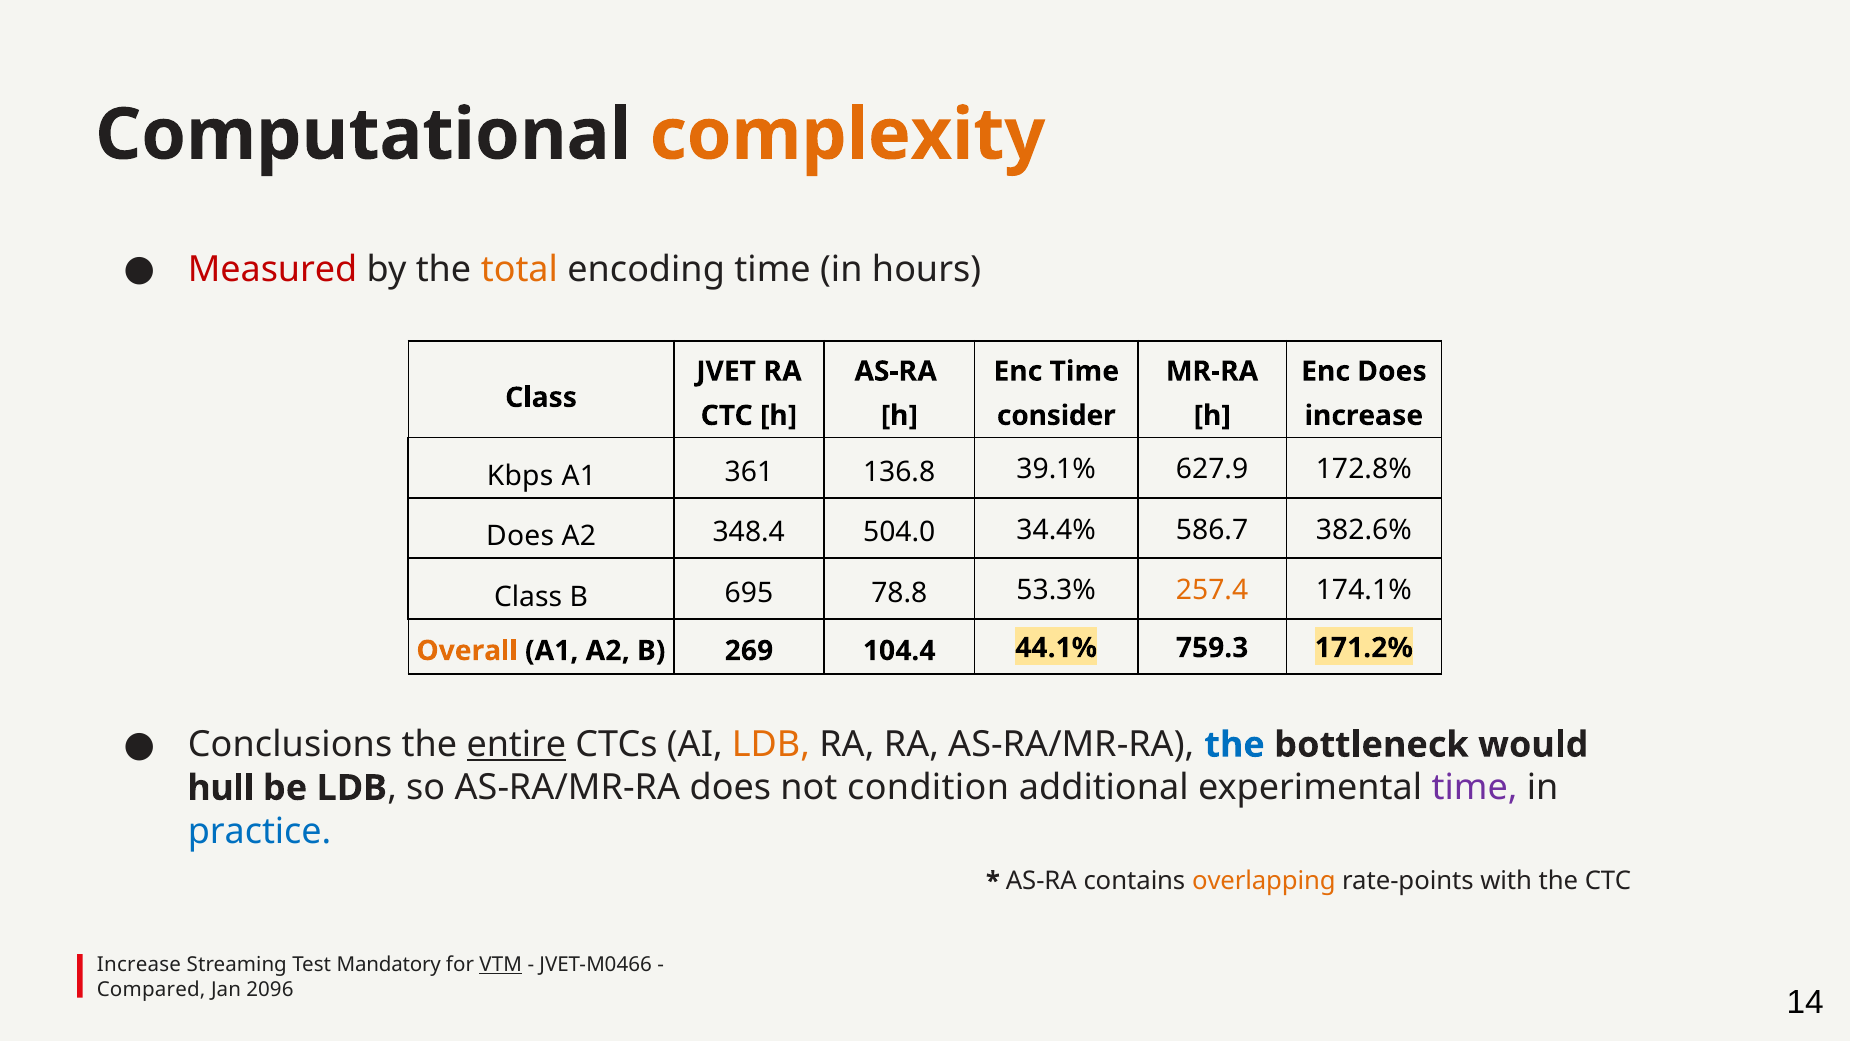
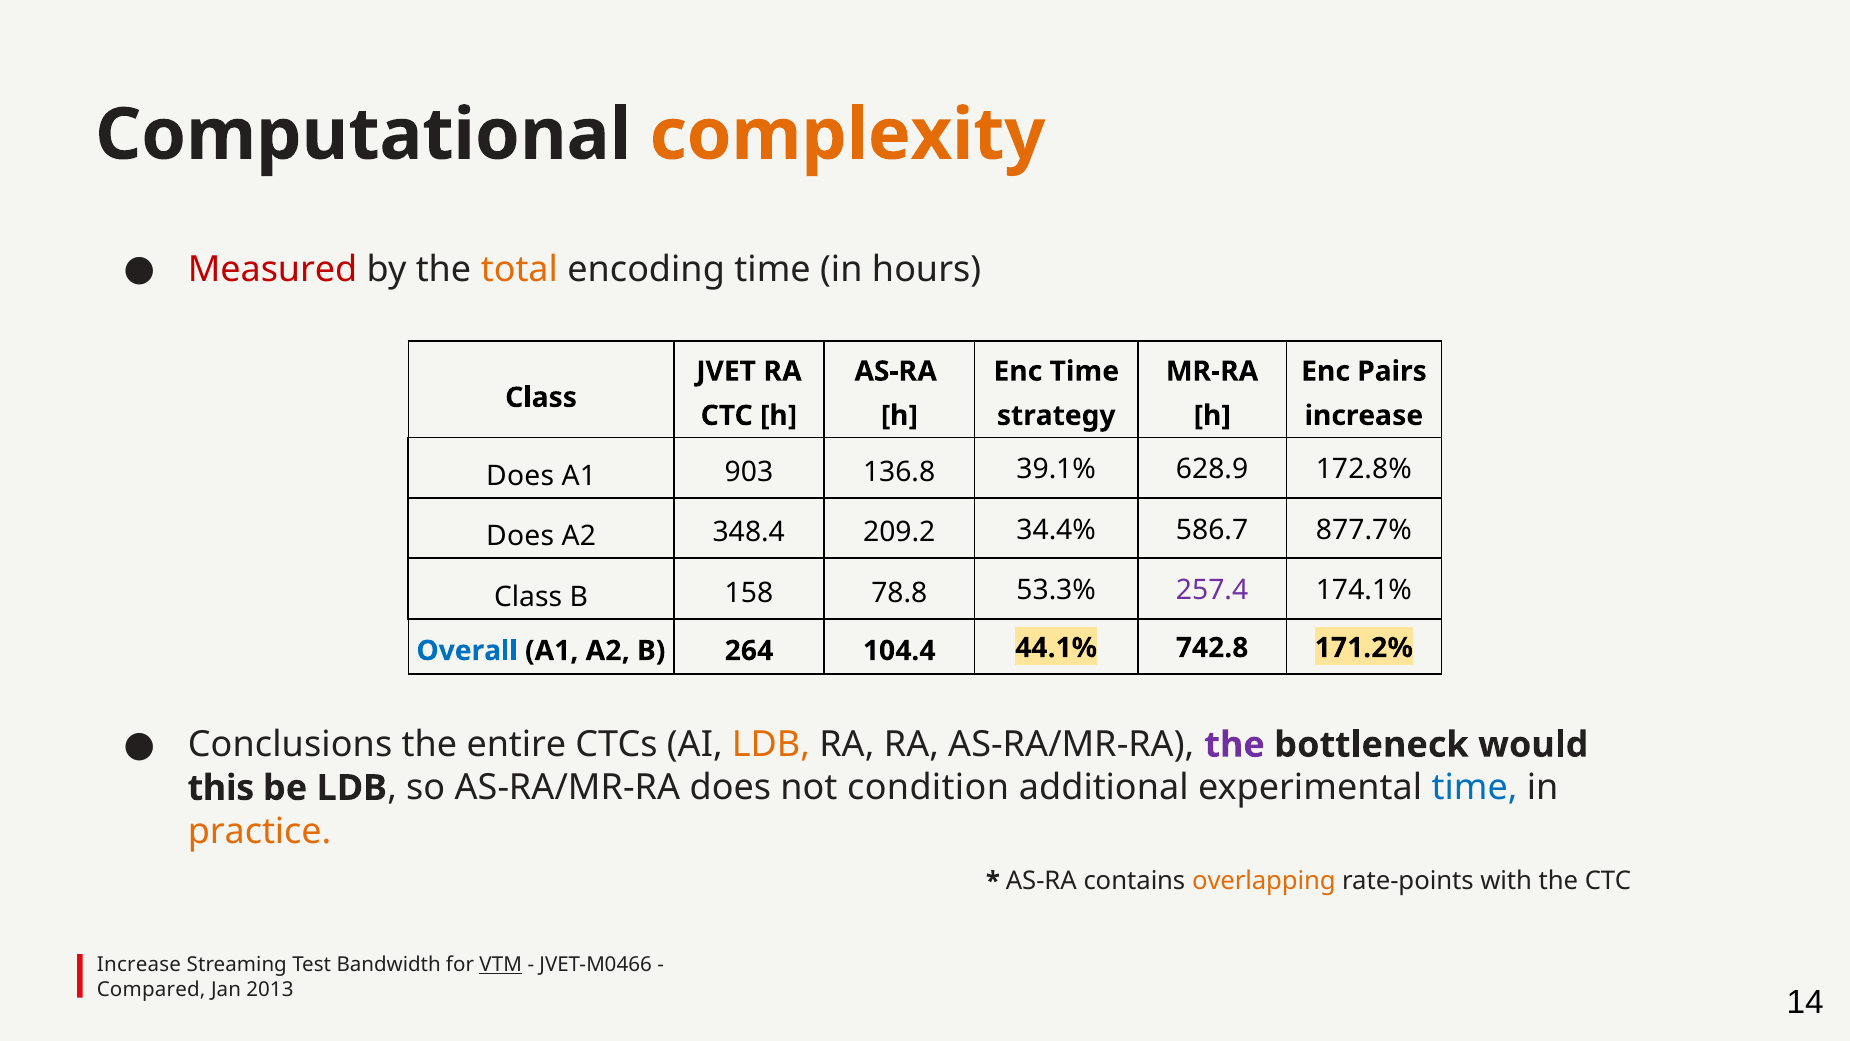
Enc Does: Does -> Pairs
consider: consider -> strategy
Kbps at (520, 476): Kbps -> Does
361: 361 -> 903
627.9: 627.9 -> 628.9
504.0: 504.0 -> 209.2
382.6%: 382.6% -> 877.7%
695: 695 -> 158
257.4 colour: orange -> purple
Overall colour: orange -> blue
269: 269 -> 264
759.3: 759.3 -> 742.8
entire underline: present -> none
the at (1235, 745) colour: blue -> purple
hull: hull -> this
time at (1475, 788) colour: purple -> blue
practice colour: blue -> orange
Mandatory: Mandatory -> Bandwidth
2096: 2096 -> 2013
